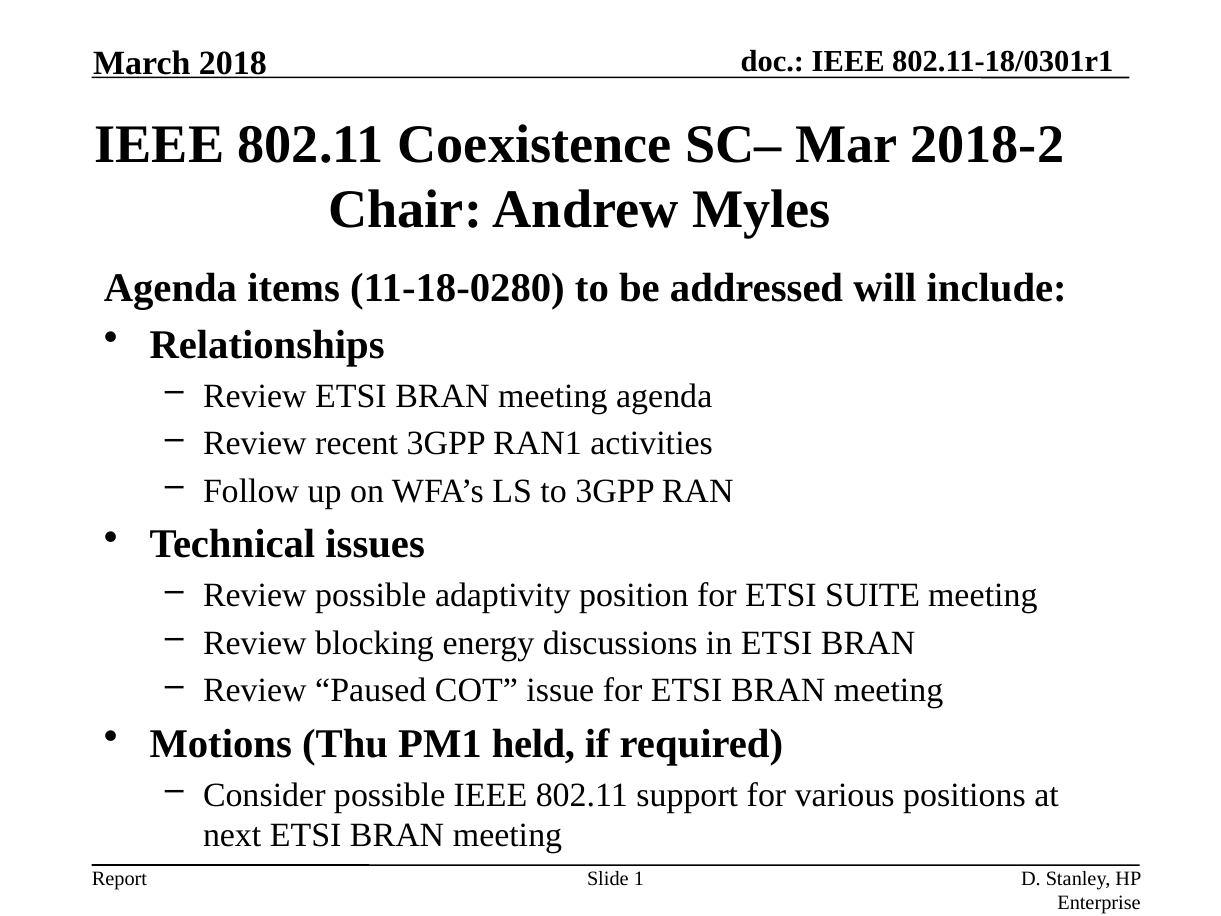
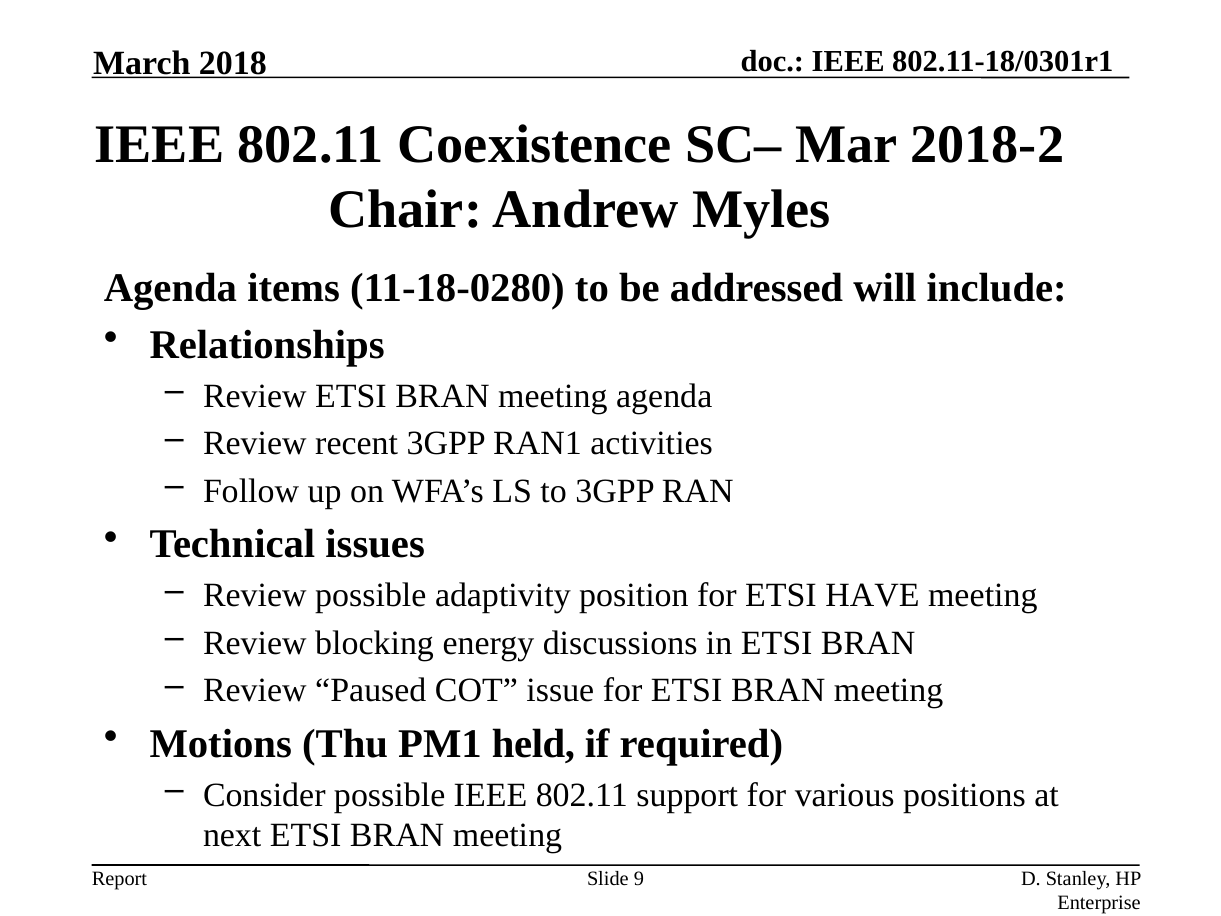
SUITE: SUITE -> HAVE
1: 1 -> 9
